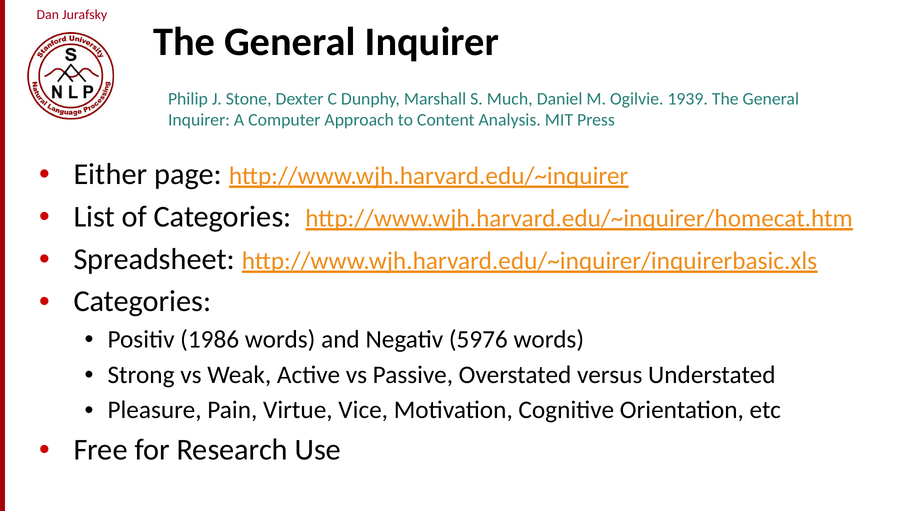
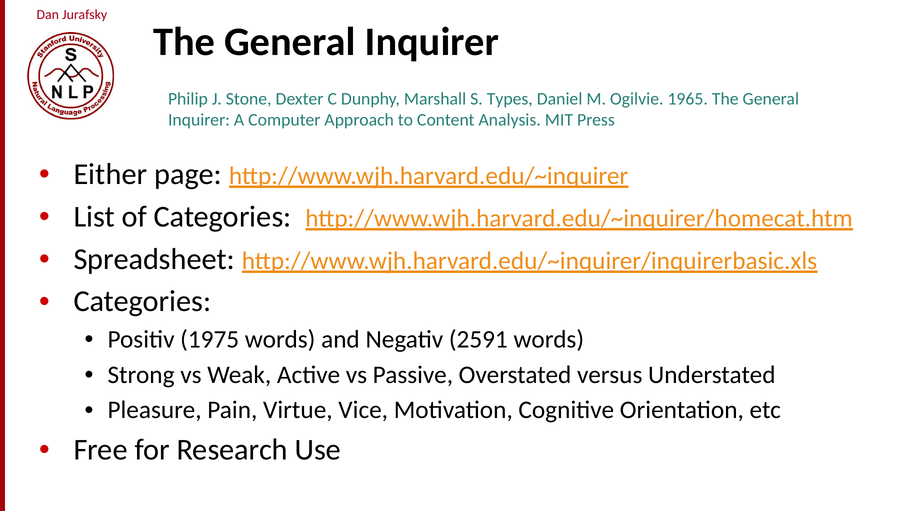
Much: Much -> Types
1939: 1939 -> 1965
1986: 1986 -> 1975
5976: 5976 -> 2591
